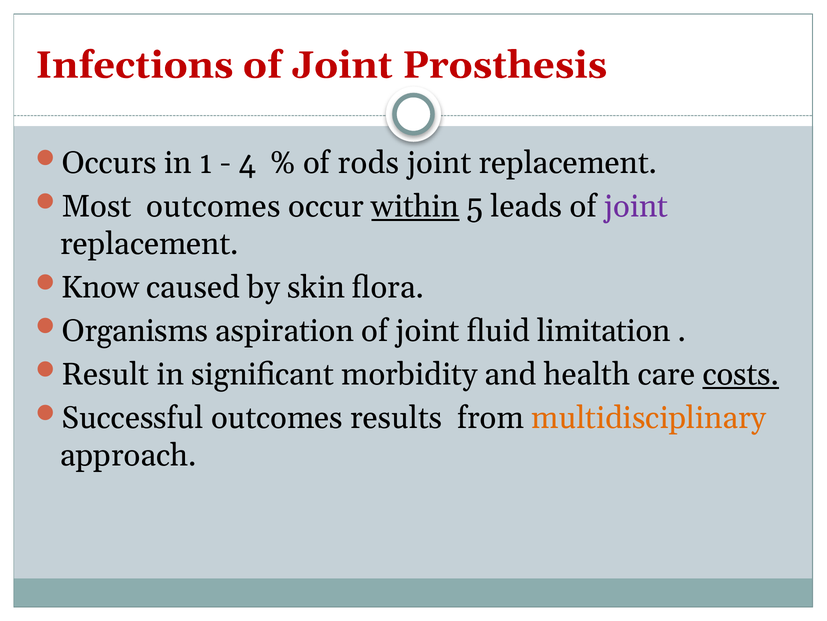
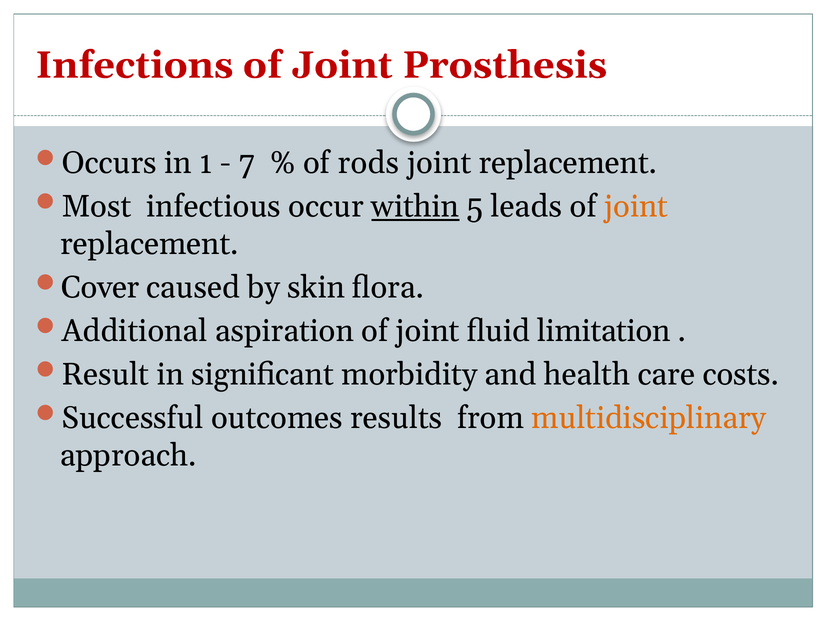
4: 4 -> 7
Most outcomes: outcomes -> infectious
joint at (636, 206) colour: purple -> orange
Know: Know -> Cover
Organisms: Organisms -> Additional
costs underline: present -> none
